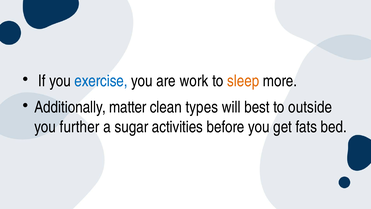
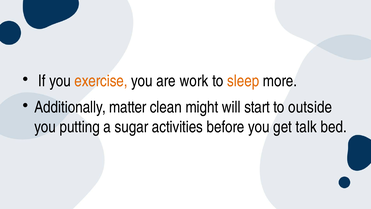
exercise colour: blue -> orange
types: types -> might
best: best -> start
further: further -> putting
fats: fats -> talk
